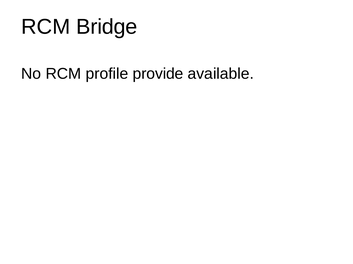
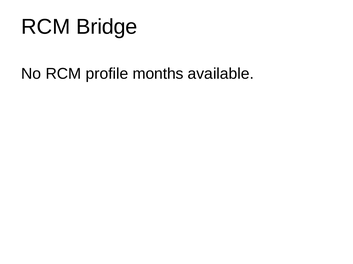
provide: provide -> months
